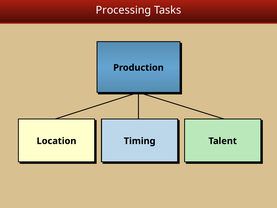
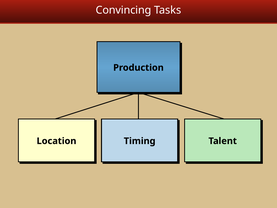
Processing: Processing -> Convincing
